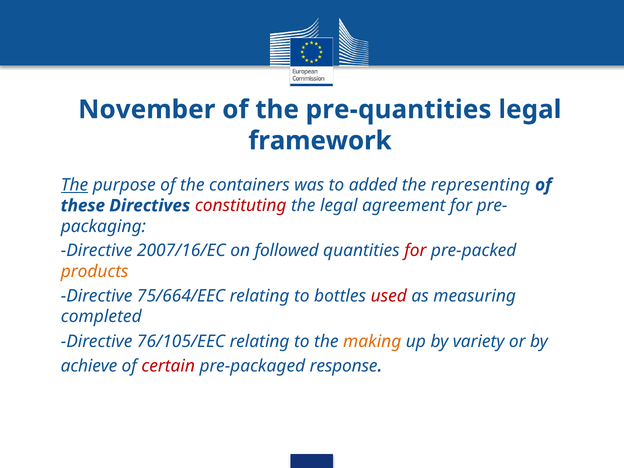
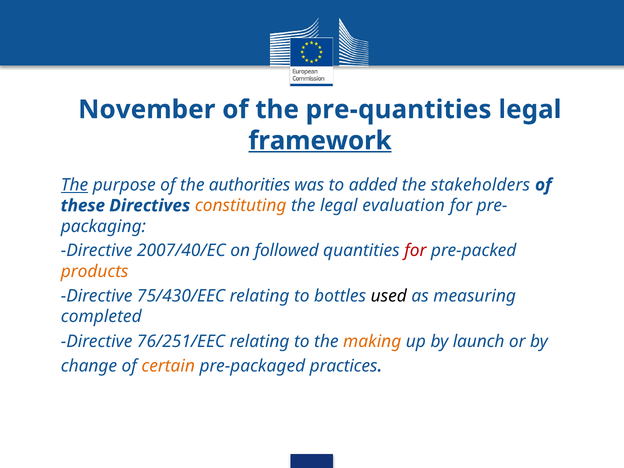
framework underline: none -> present
containers: containers -> authorities
representing: representing -> stakeholders
constituting colour: red -> orange
agreement: agreement -> evaluation
2007/16/EC: 2007/16/EC -> 2007/40/EC
75/664/EEC: 75/664/EEC -> 75/430/EEC
used colour: red -> black
76/105/EEC: 76/105/EEC -> 76/251/EEC
variety: variety -> launch
achieve: achieve -> change
certain colour: red -> orange
response: response -> practices
